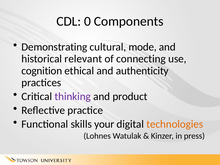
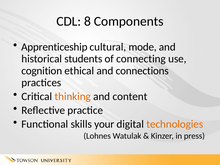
0: 0 -> 8
Demonstrating: Demonstrating -> Apprenticeship
relevant: relevant -> students
authenticity: authenticity -> connections
thinking colour: purple -> orange
product: product -> content
